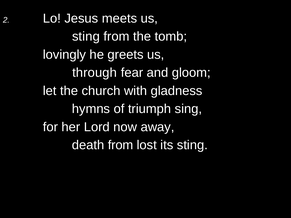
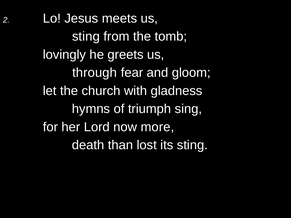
away: away -> more
death from: from -> than
